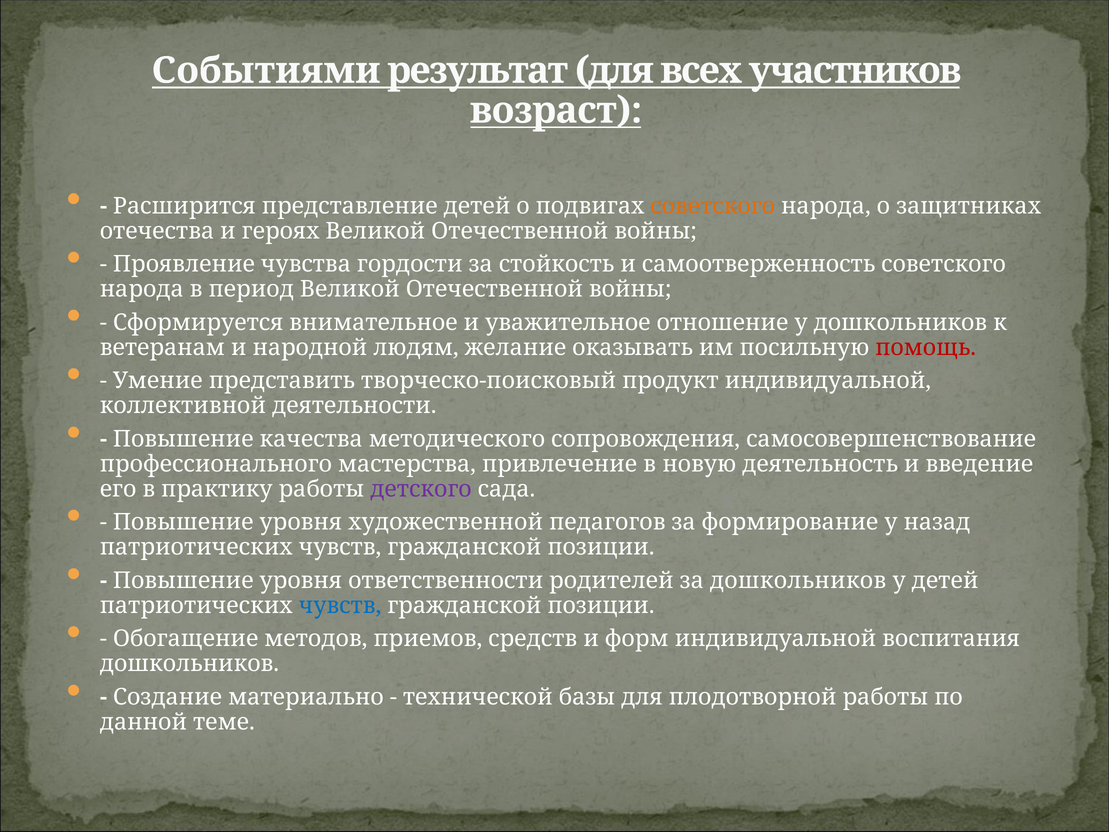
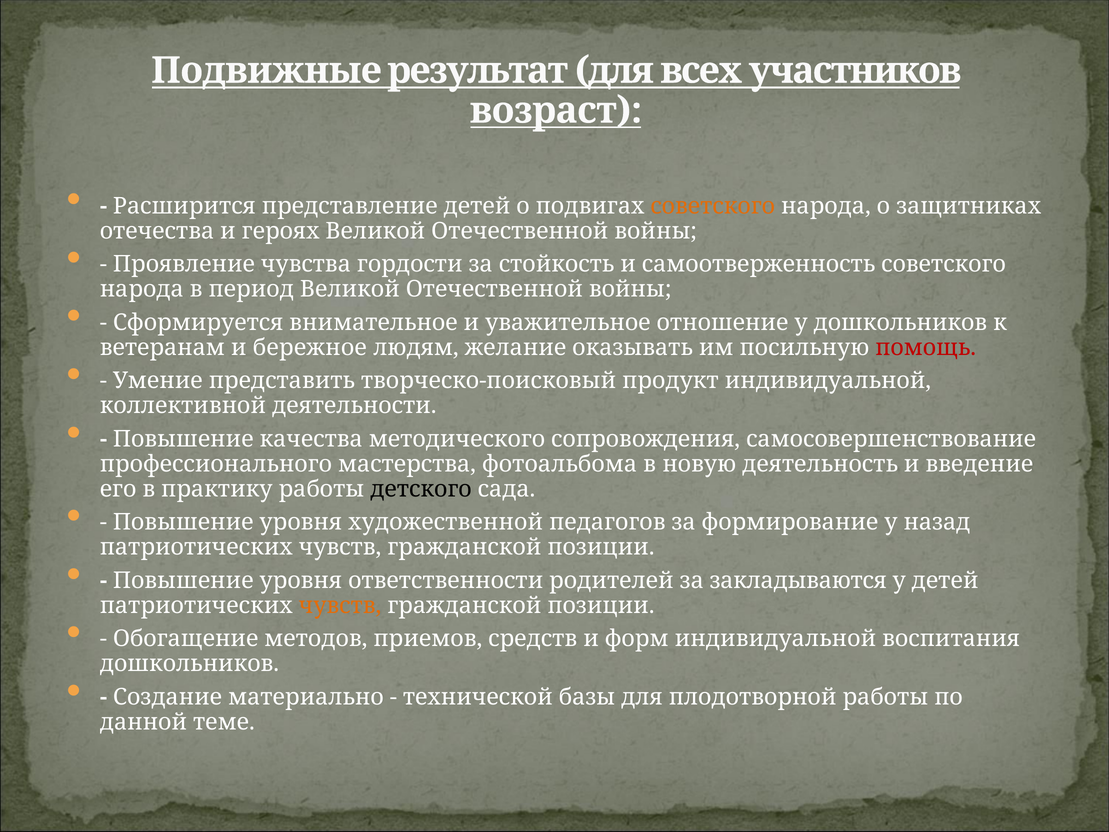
Событиями: Событиями -> Подвижные
народной: народной -> бережное
привлечение: привлечение -> фотоальбома
детского colour: purple -> black
за дошкольников: дошкольников -> закладываются
чувств at (340, 605) colour: blue -> orange
